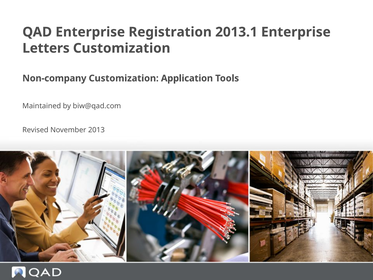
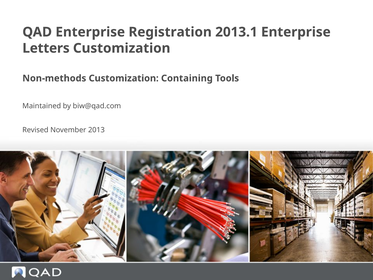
Non-company: Non-company -> Non-methods
Application: Application -> Containing
